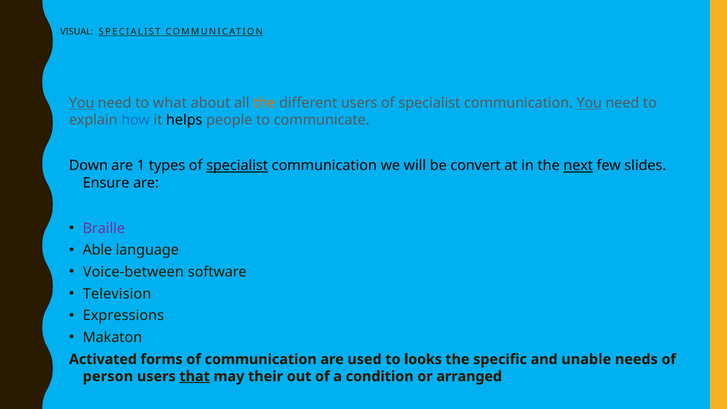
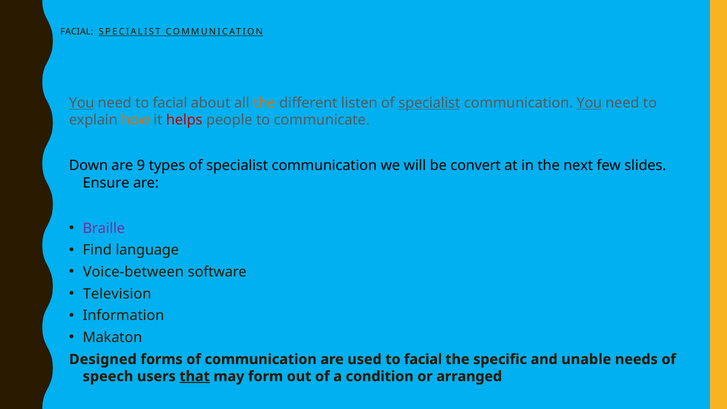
VISUAL at (77, 32): VISUAL -> FACIAL
need to what: what -> facial
different users: users -> listen
specialist at (429, 103) underline: none -> present
how colour: blue -> orange
helps colour: black -> red
1: 1 -> 9
specialist at (237, 166) underline: present -> none
next underline: present -> none
Able: Able -> Find
Expressions: Expressions -> Information
Activated: Activated -> Designed
used to looks: looks -> facial
person: person -> speech
their: their -> form
